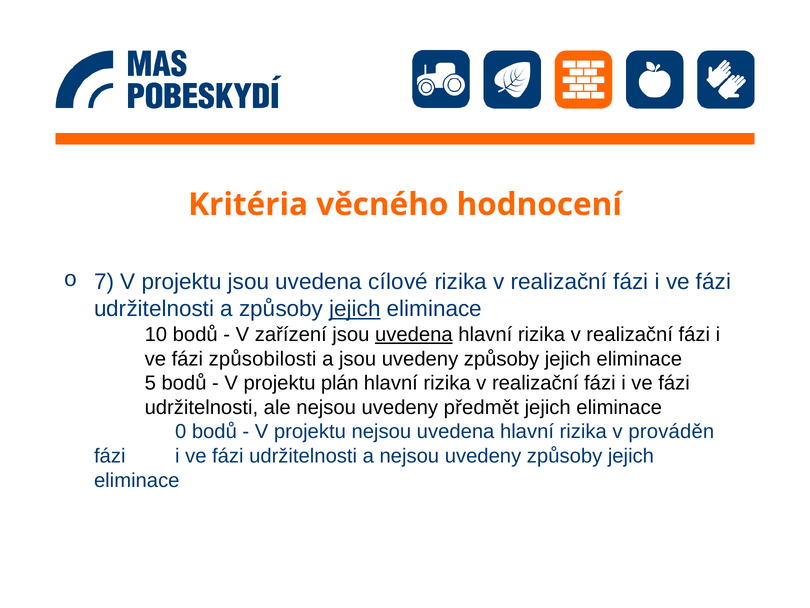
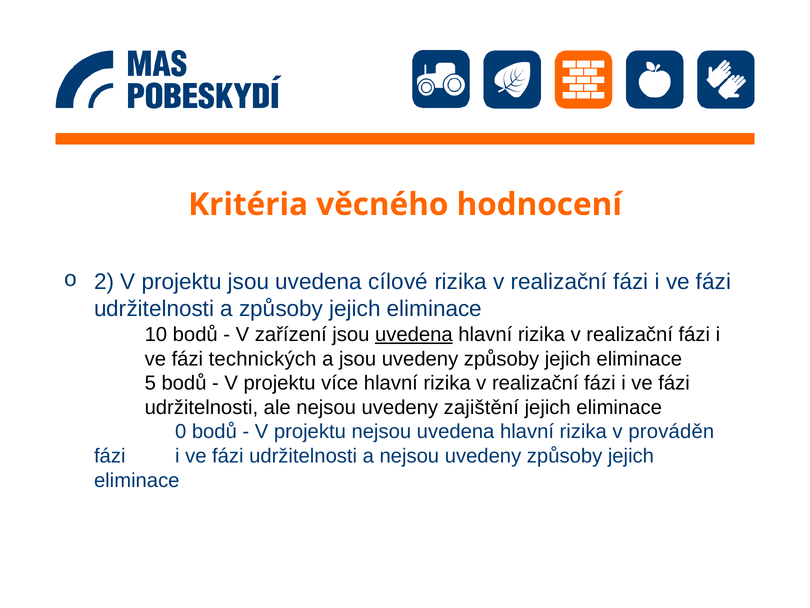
7: 7 -> 2
jejich at (355, 309) underline: present -> none
způsobilosti: způsobilosti -> technických
plán: plán -> více
předmět: předmět -> zajištění
